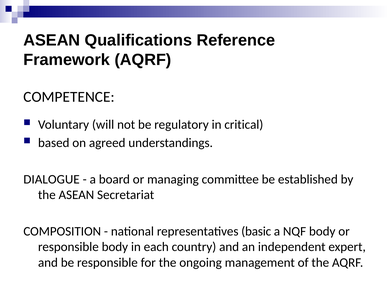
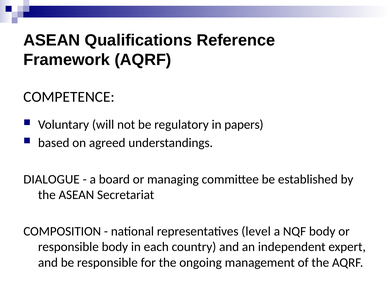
critical: critical -> papers
basic: basic -> level
